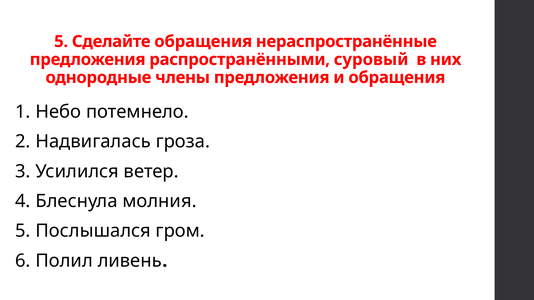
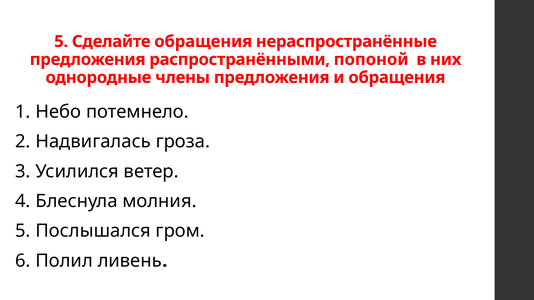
суровый: суровый -> попоной
